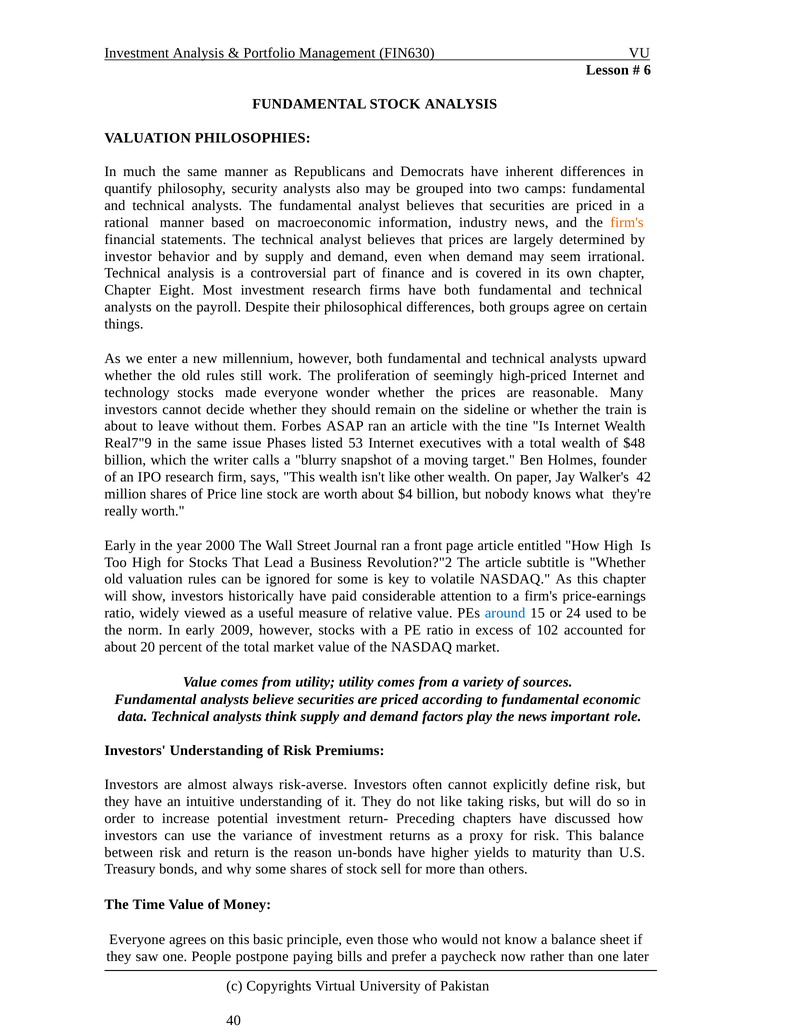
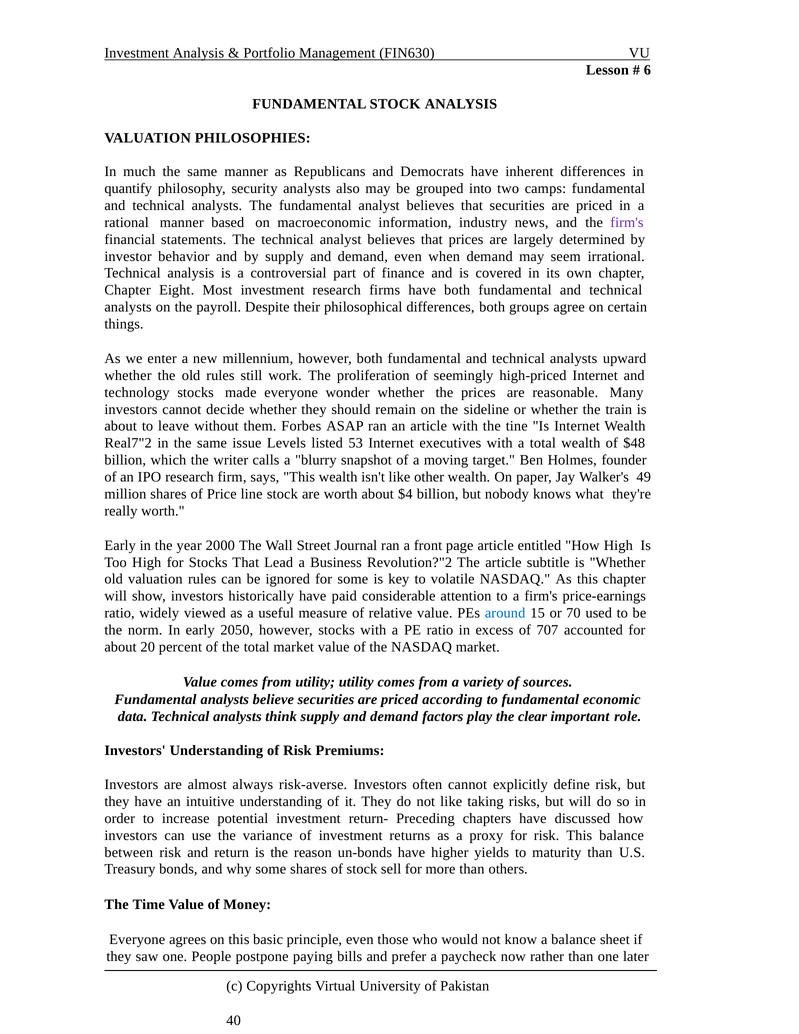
firm's at (627, 222) colour: orange -> purple
Real7"9: Real7"9 -> Real7"2
Phases: Phases -> Levels
42: 42 -> 49
24: 24 -> 70
2009: 2009 -> 2050
102: 102 -> 707
the news: news -> clear
